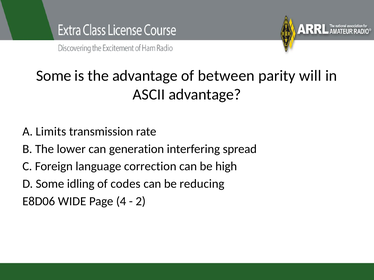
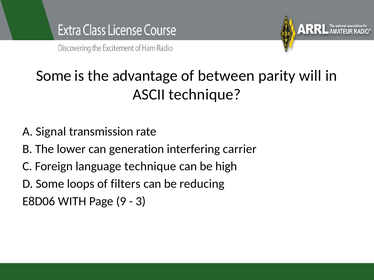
ASCII advantage: advantage -> technique
Limits: Limits -> Signal
spread: spread -> carrier
language correction: correction -> technique
idling: idling -> loops
codes: codes -> filters
WIDE: WIDE -> WITH
4: 4 -> 9
2: 2 -> 3
